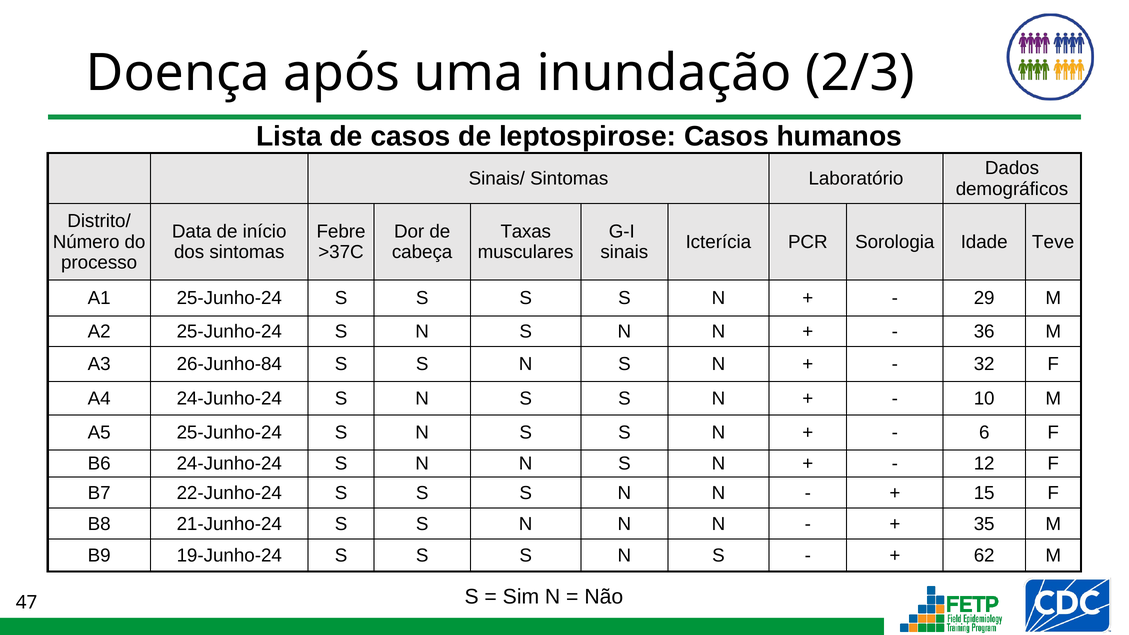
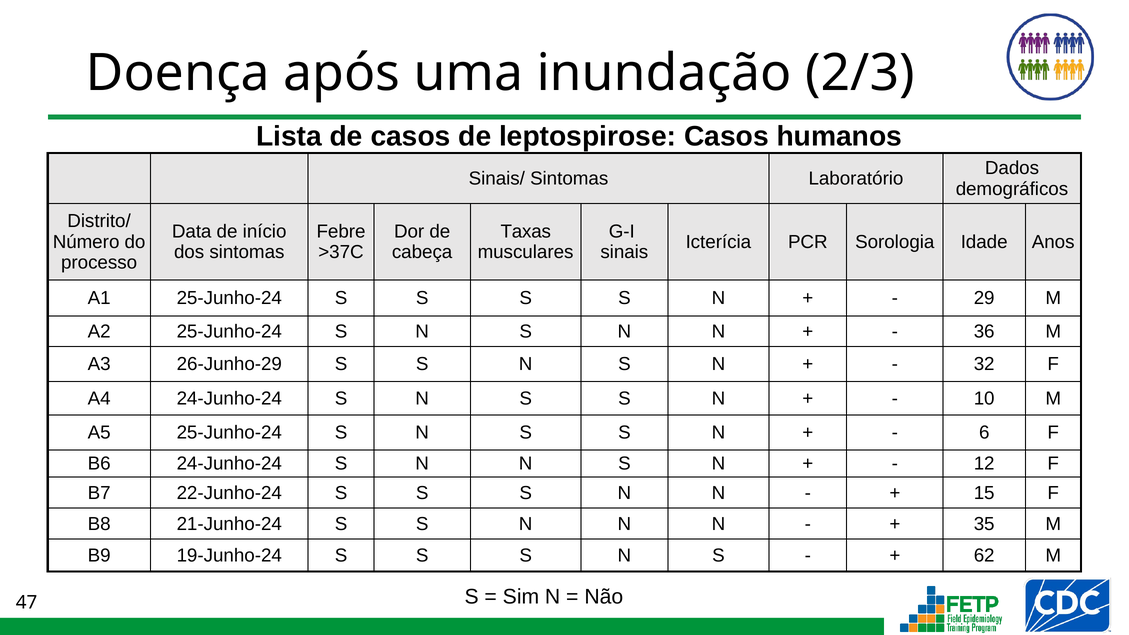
Teve: Teve -> Anos
26-Junho-84: 26-Junho-84 -> 26-Junho-29
